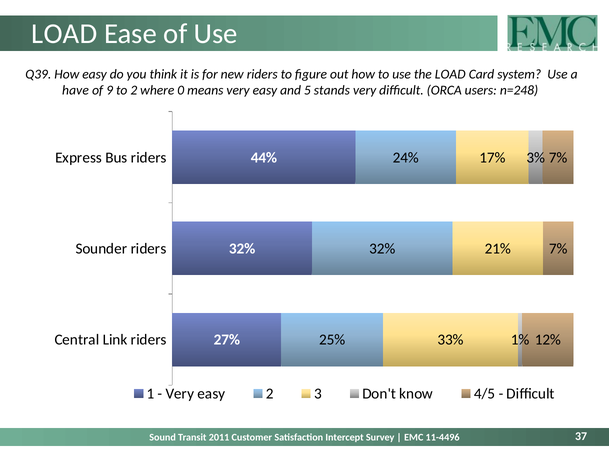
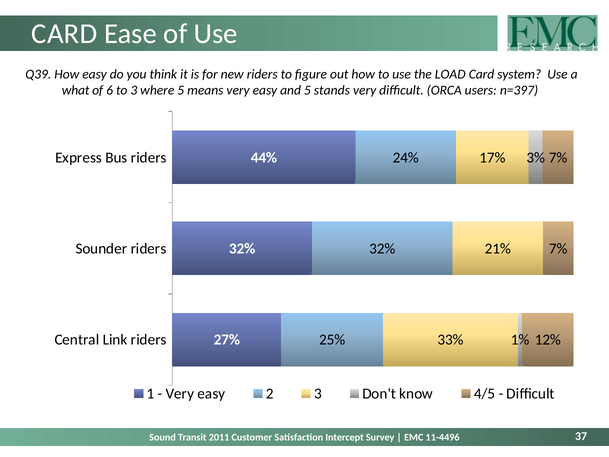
LOAD at (64, 34): LOAD -> CARD
have: have -> what
9: 9 -> 6
to 2: 2 -> 3
where 0: 0 -> 5
n=248: n=248 -> n=397
